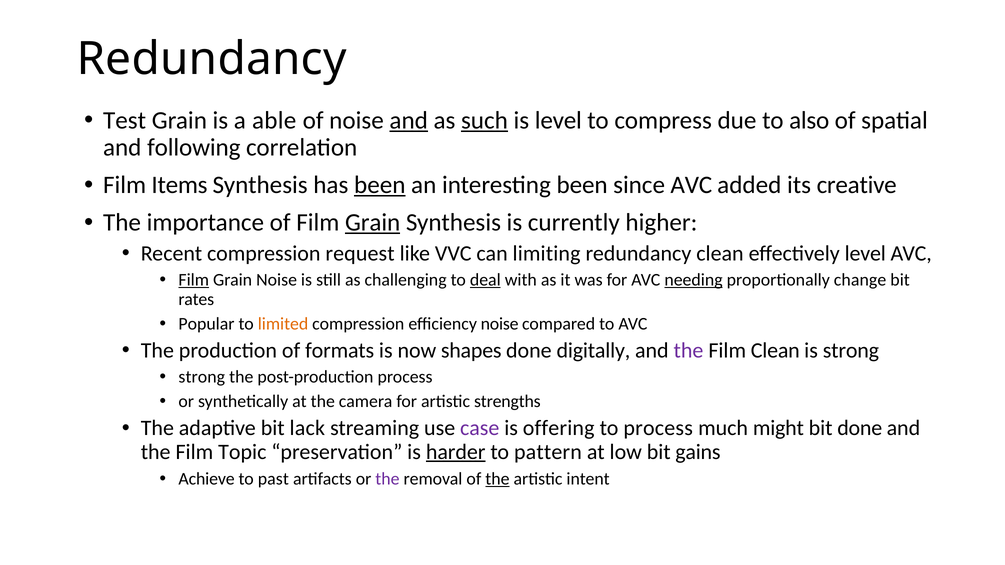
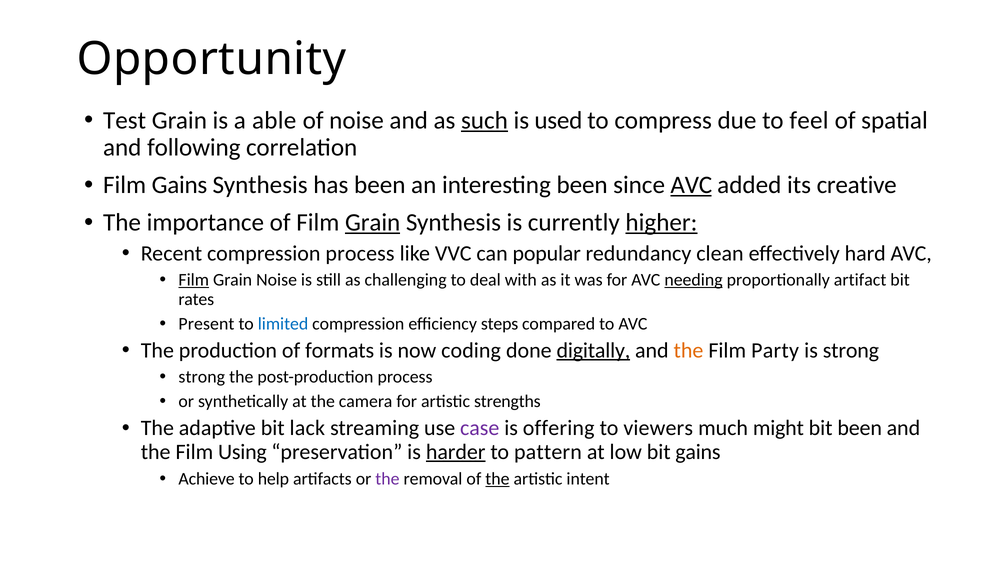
Redundancy at (212, 59): Redundancy -> Opportunity
and at (409, 120) underline: present -> none
is level: level -> used
also: also -> feel
Film Items: Items -> Gains
been at (380, 185) underline: present -> none
AVC at (691, 185) underline: none -> present
higher underline: none -> present
compression request: request -> process
limiting: limiting -> popular
effectively level: level -> hard
deal underline: present -> none
change: change -> artifact
Popular: Popular -> Present
limited colour: orange -> blue
efficiency noise: noise -> steps
shapes: shapes -> coding
digitally underline: none -> present
the at (688, 351) colour: purple -> orange
Film Clean: Clean -> Party
to process: process -> viewers
bit done: done -> been
Topic: Topic -> Using
past: past -> help
